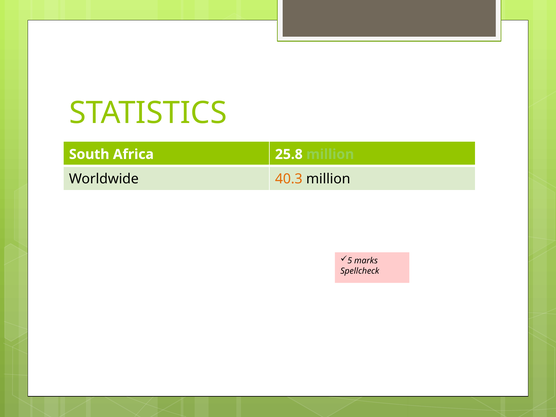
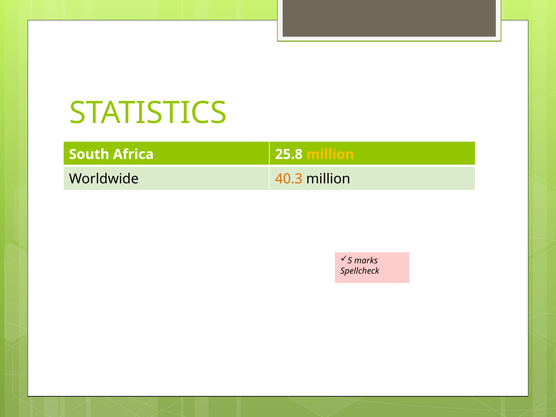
million at (330, 154) colour: light green -> yellow
